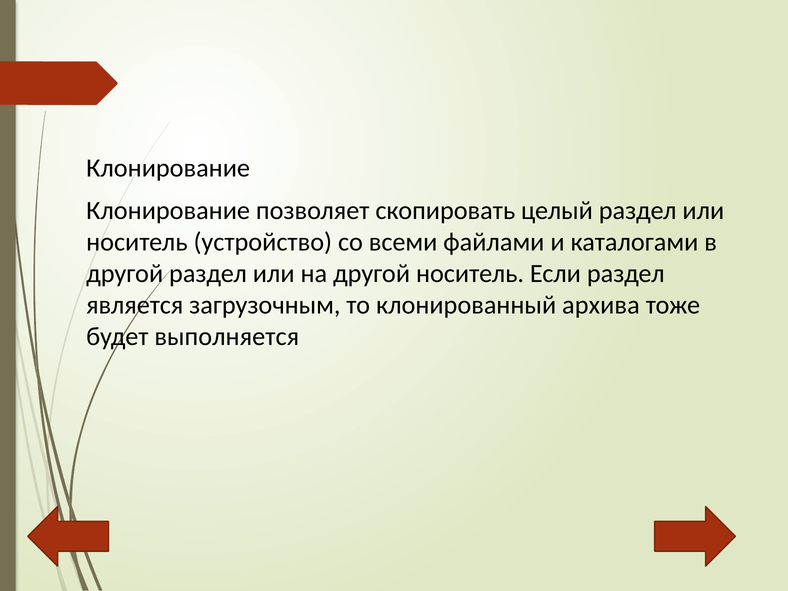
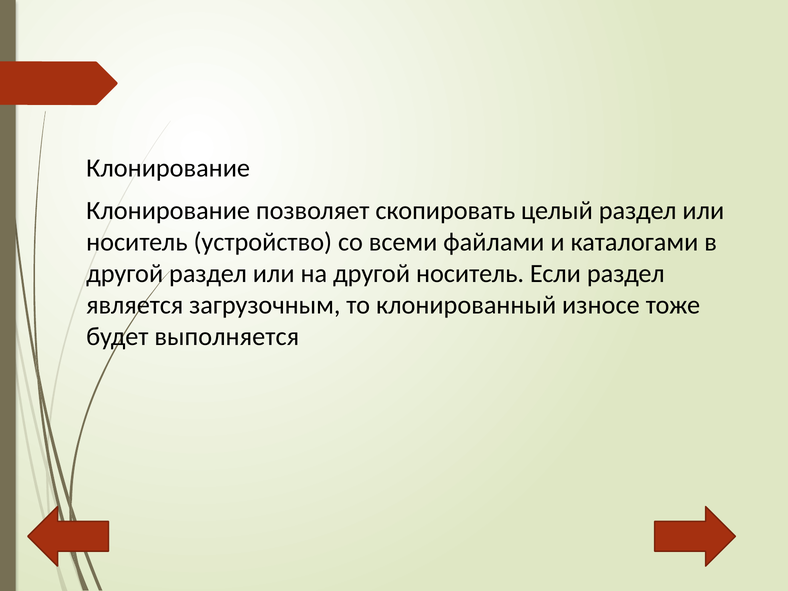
архива: архива -> износе
